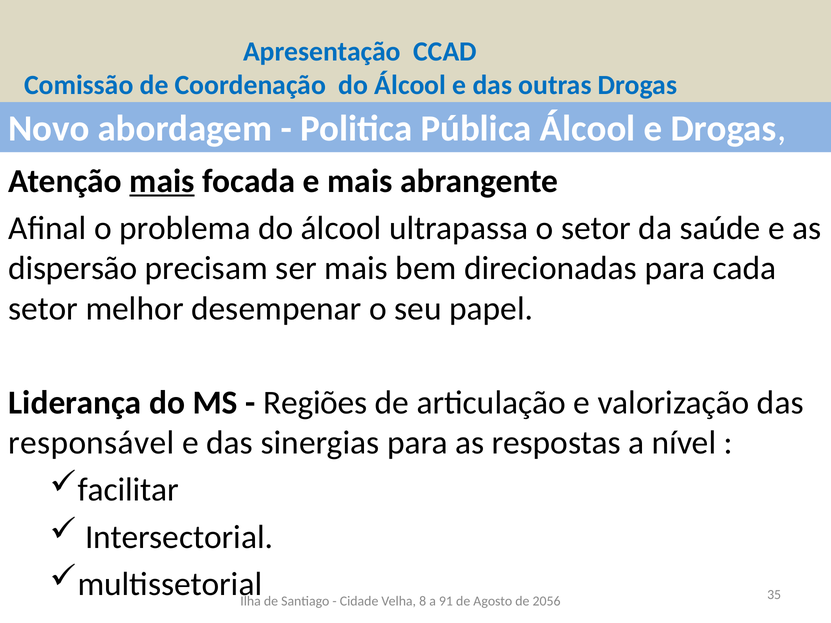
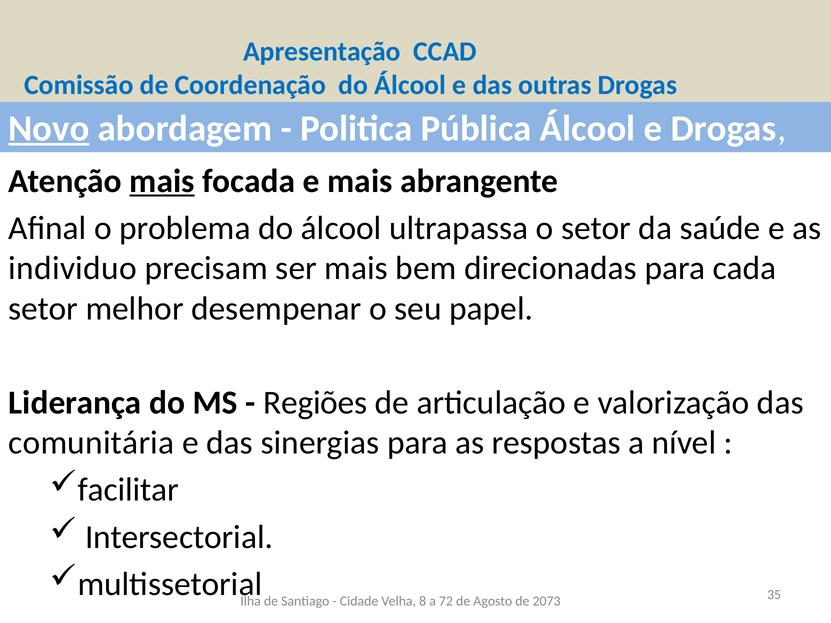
Novo underline: none -> present
dispersão: dispersão -> individuo
responsável: responsável -> comunitária
91: 91 -> 72
2056: 2056 -> 2073
